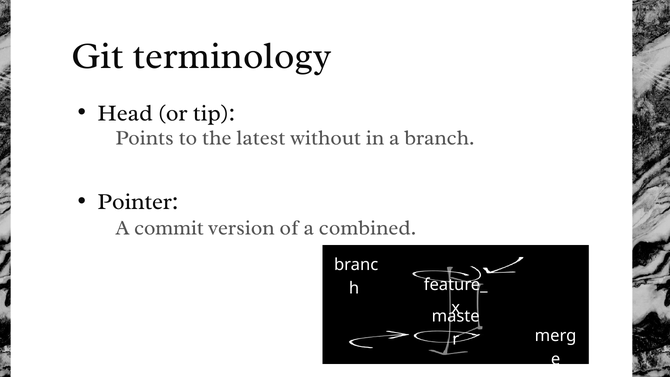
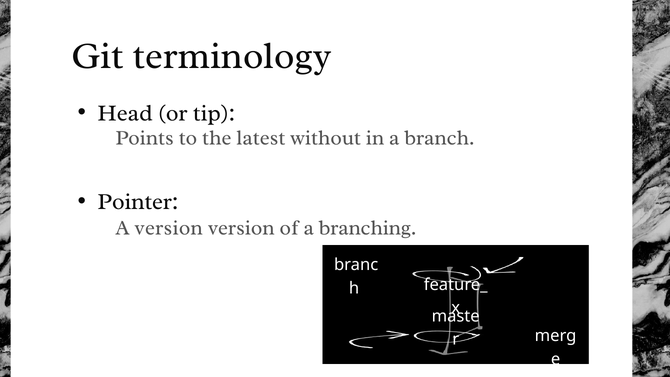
A commit: commit -> version
combined: combined -> branching
